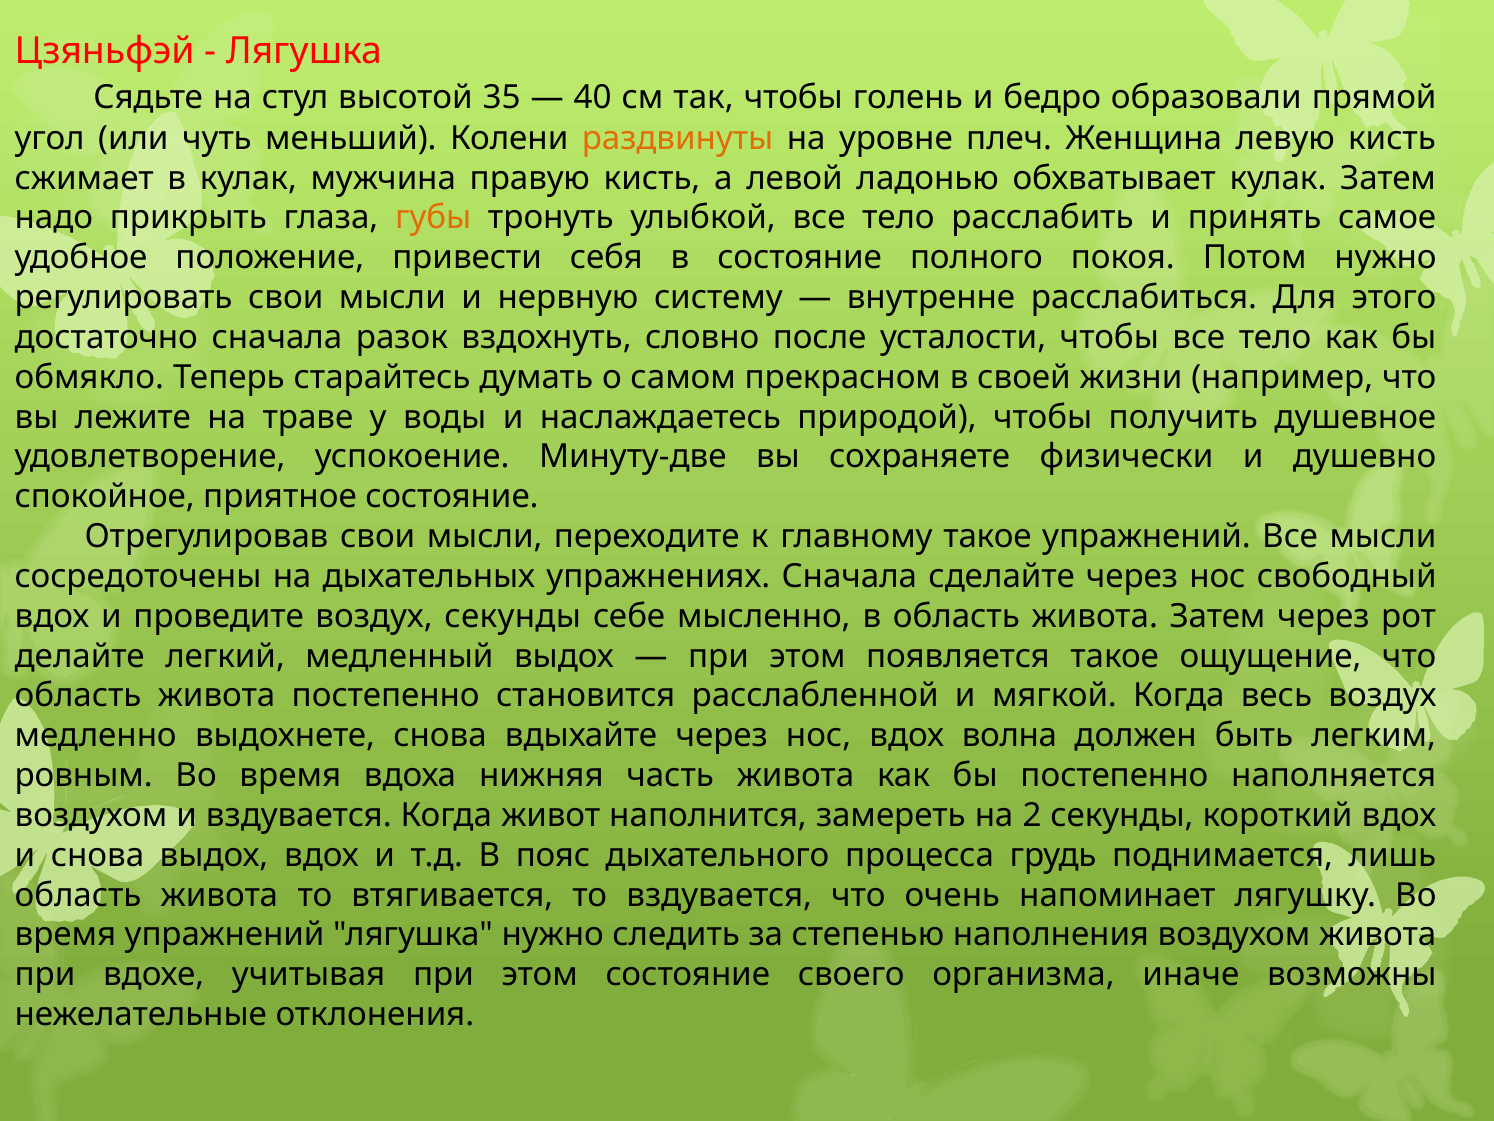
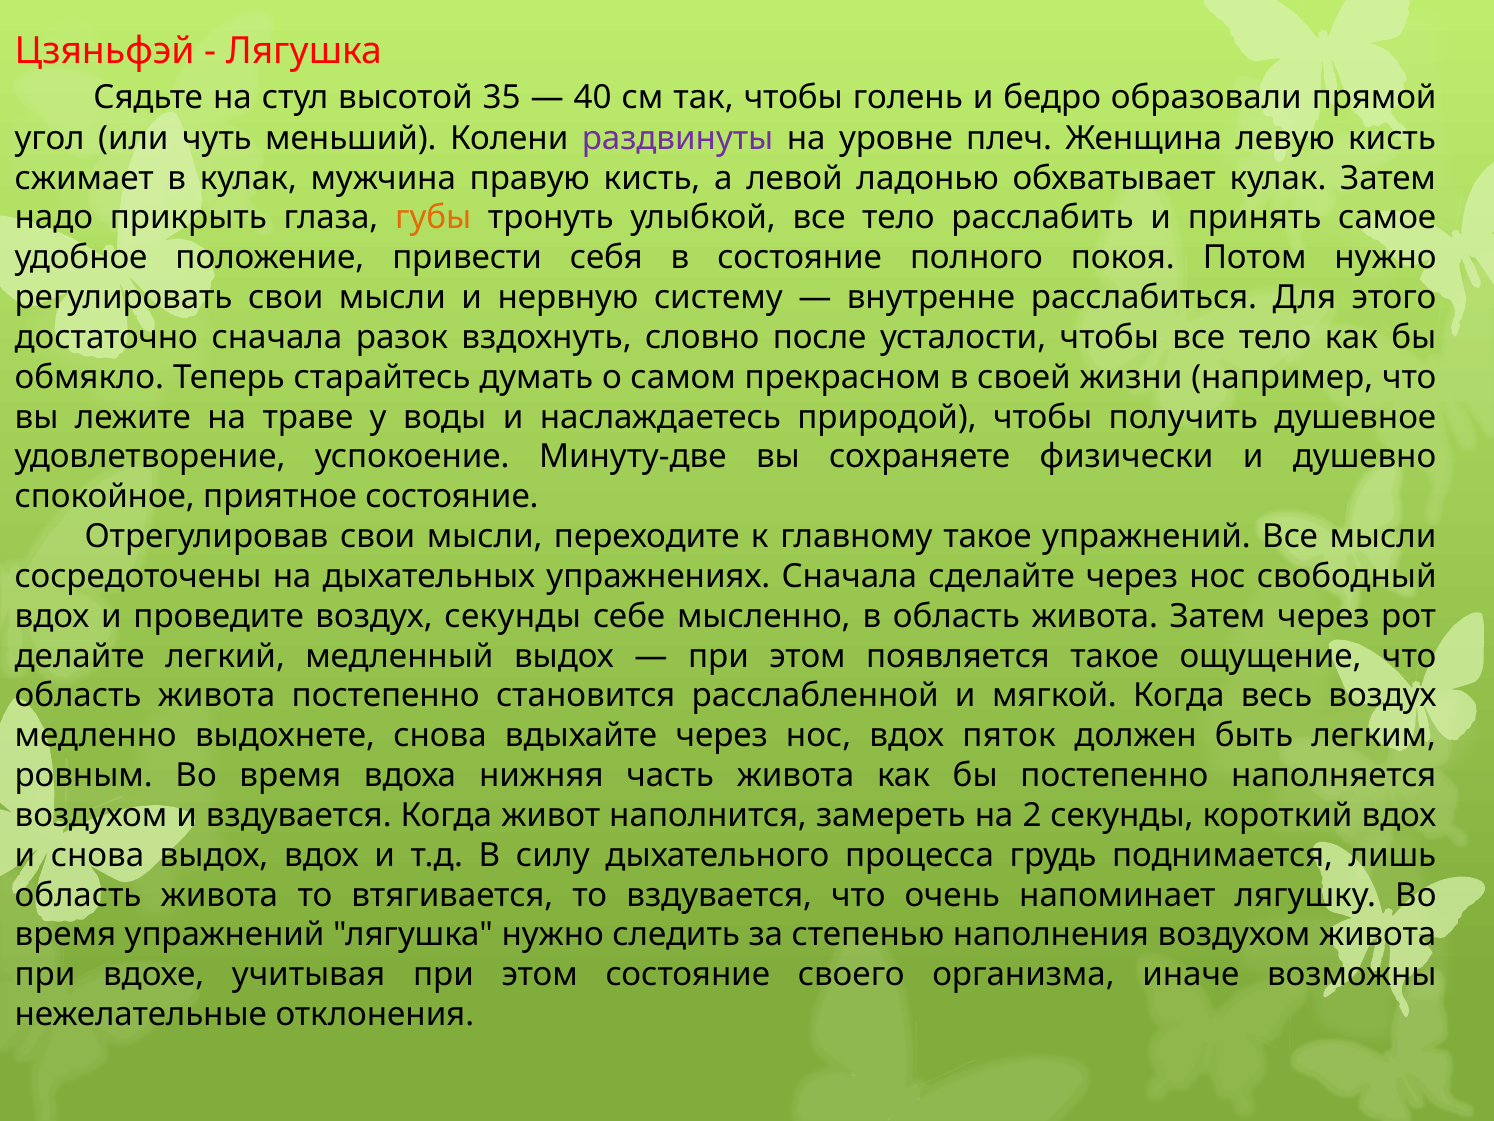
раздвинуты colour: orange -> purple
волна: волна -> пяток
пояс: пояс -> силу
